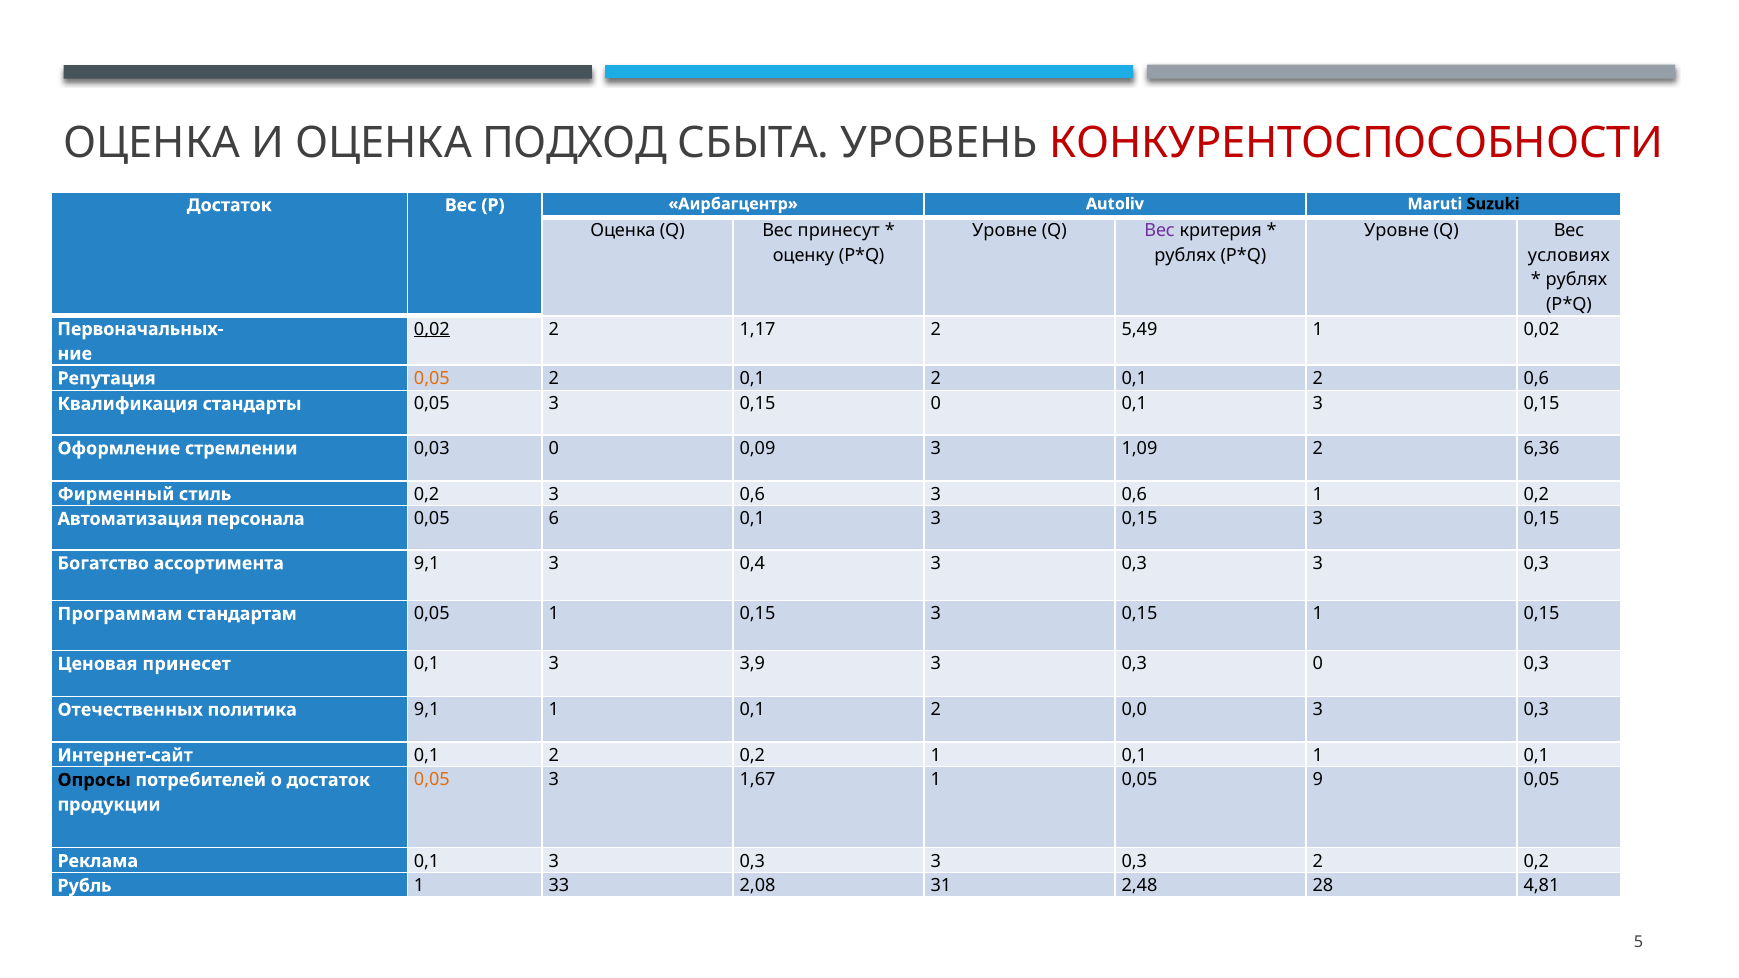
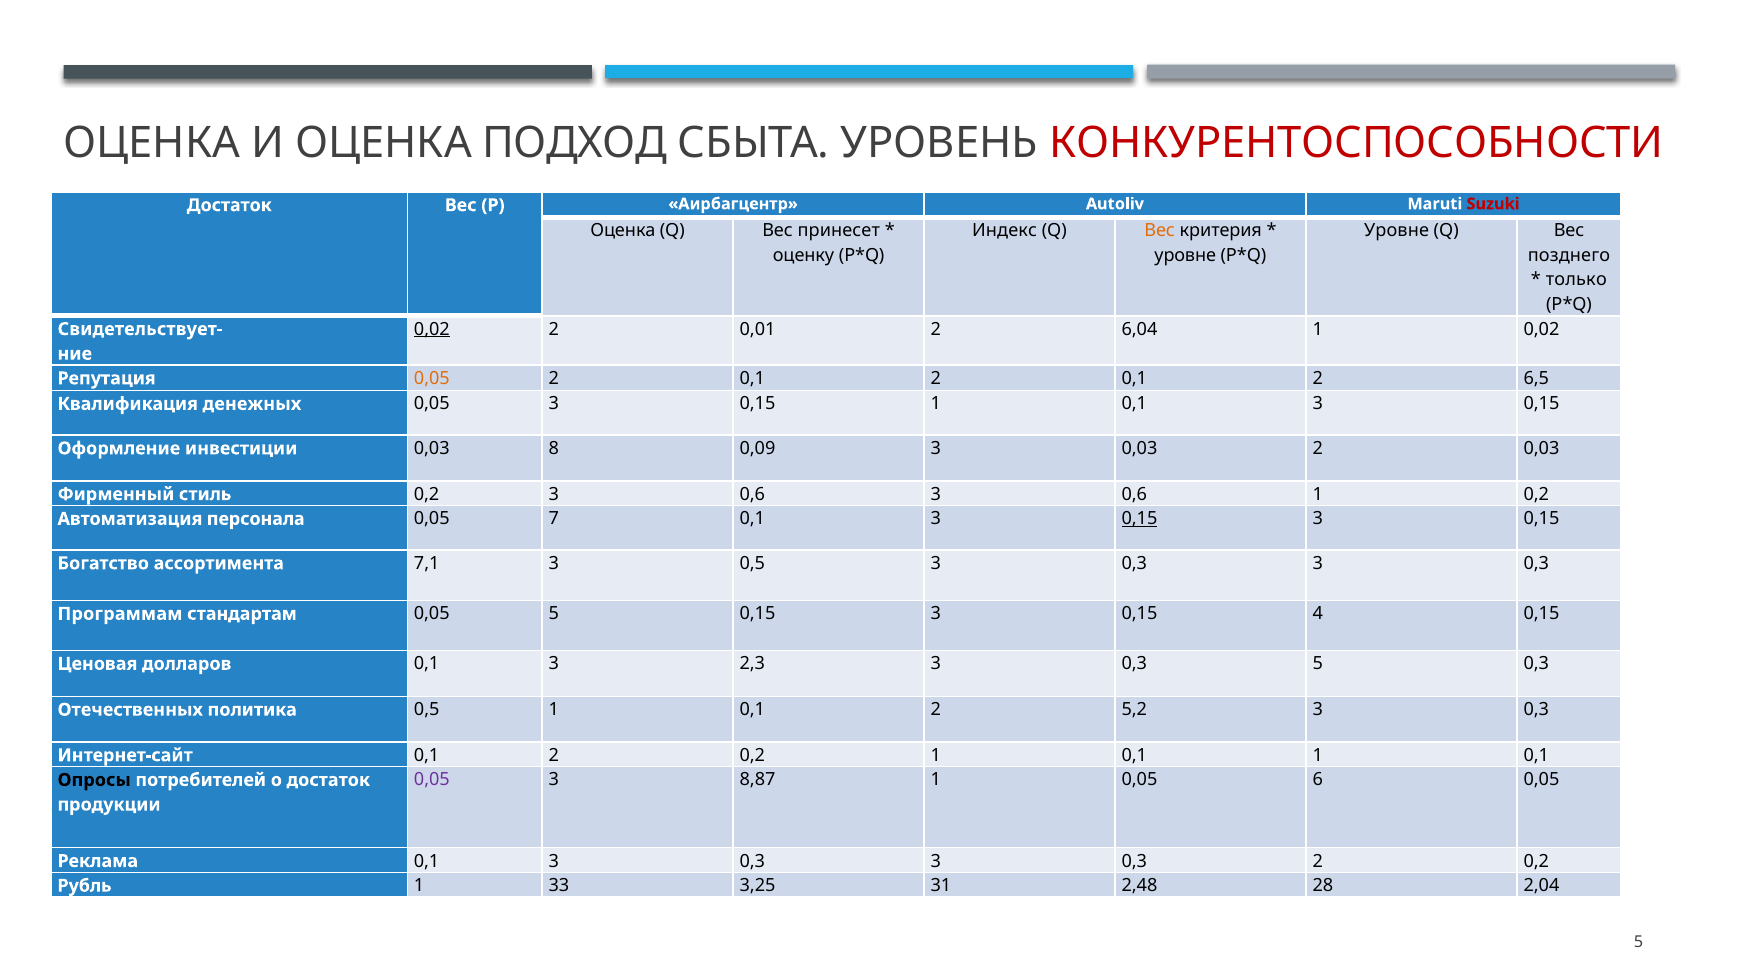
Suzuki colour: black -> red
принесут: принесут -> принесет
Уровне at (1005, 231): Уровне -> Индекс
Вес at (1160, 231) colour: purple -> orange
рублях at (1185, 255): рублях -> уровне
условиях: условиях -> позднего
рублях at (1576, 280): рублях -> только
1,17: 1,17 -> 0,01
5,49: 5,49 -> 6,04
Первоначальных-: Первоначальных- -> Свидетельствует-
2 0,6: 0,6 -> 6,5
стандарты: стандарты -> денежных
0,15 0: 0 -> 1
стремлении: стремлении -> инвестиции
0,03 0: 0 -> 8
3 1,09: 1,09 -> 0,03
2 6,36: 6,36 -> 0,03
6: 6 -> 7
0,15 at (1140, 519) underline: none -> present
ассортимента 9,1: 9,1 -> 7,1
3 0,4: 0,4 -> 0,5
0,05 1: 1 -> 5
0,15 1: 1 -> 4
принесет: принесет -> долларов
3,9: 3,9 -> 2,3
0,3 0: 0 -> 5
политика 9,1: 9,1 -> 0,5
0,0: 0,0 -> 5,2
0,05 at (432, 780) colour: orange -> purple
1,67: 1,67 -> 8,87
9: 9 -> 6
2,08: 2,08 -> 3,25
4,81: 4,81 -> 2,04
